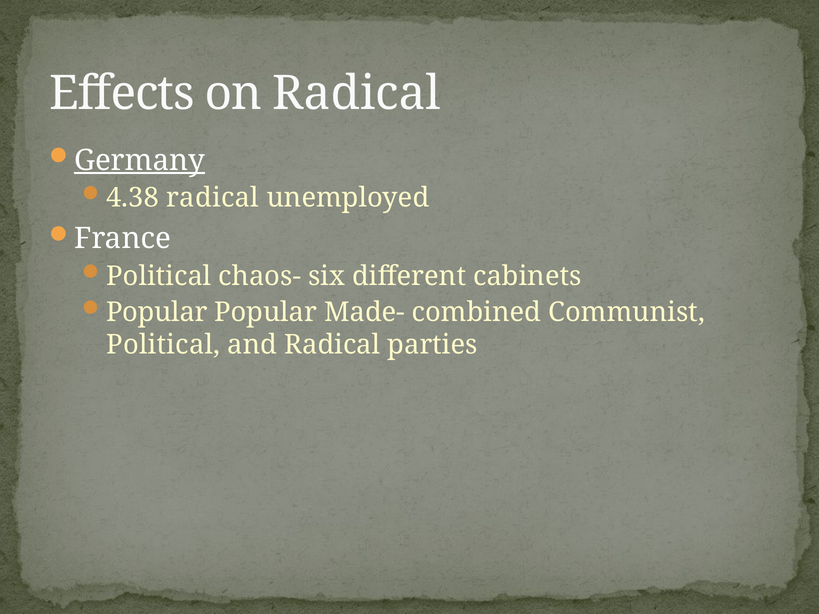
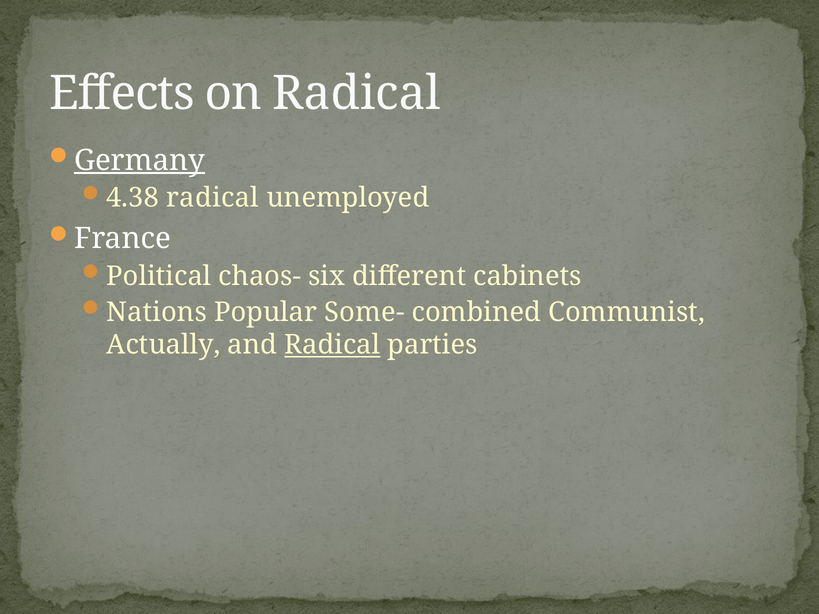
Popular at (157, 312): Popular -> Nations
Made-: Made- -> Some-
Political at (163, 345): Political -> Actually
Radical at (332, 345) underline: none -> present
